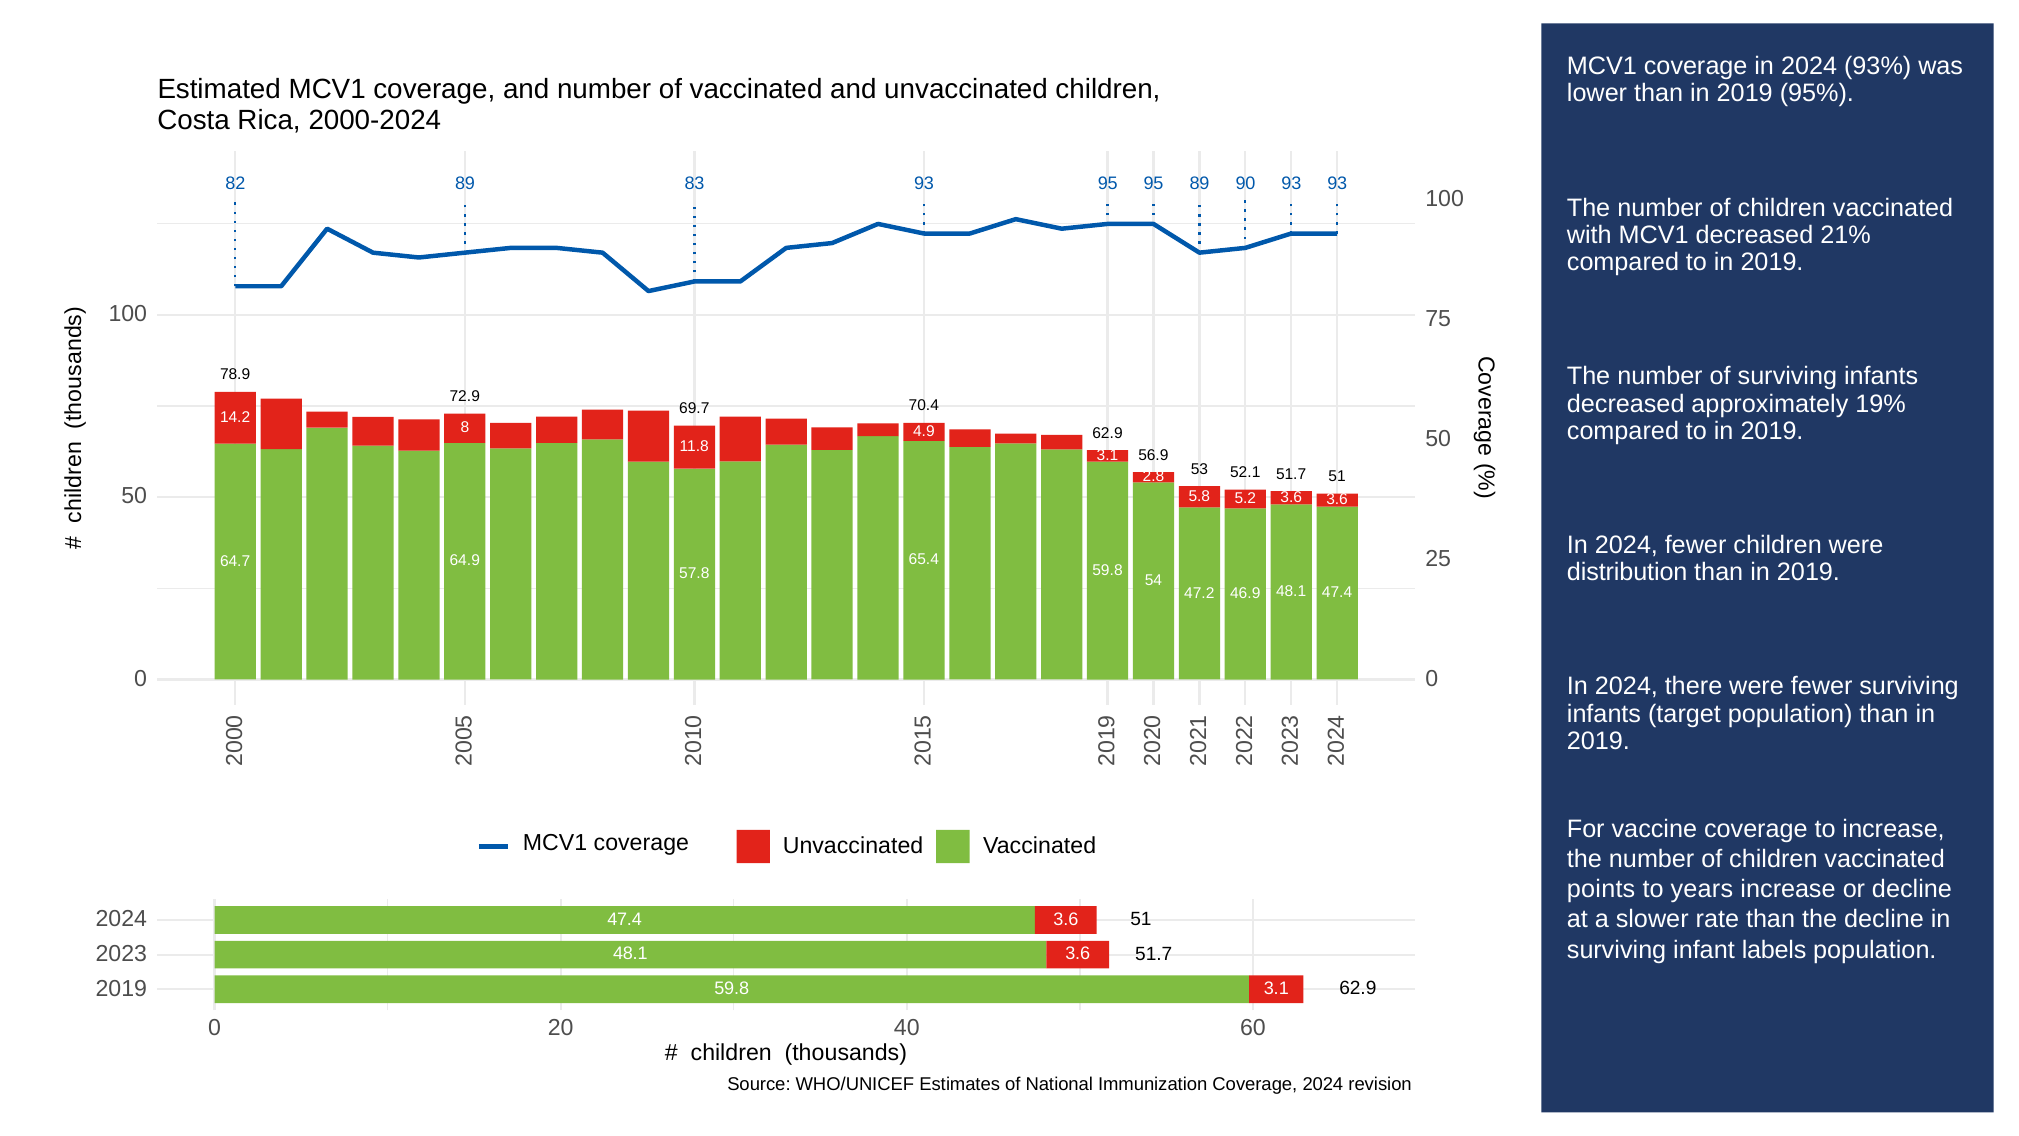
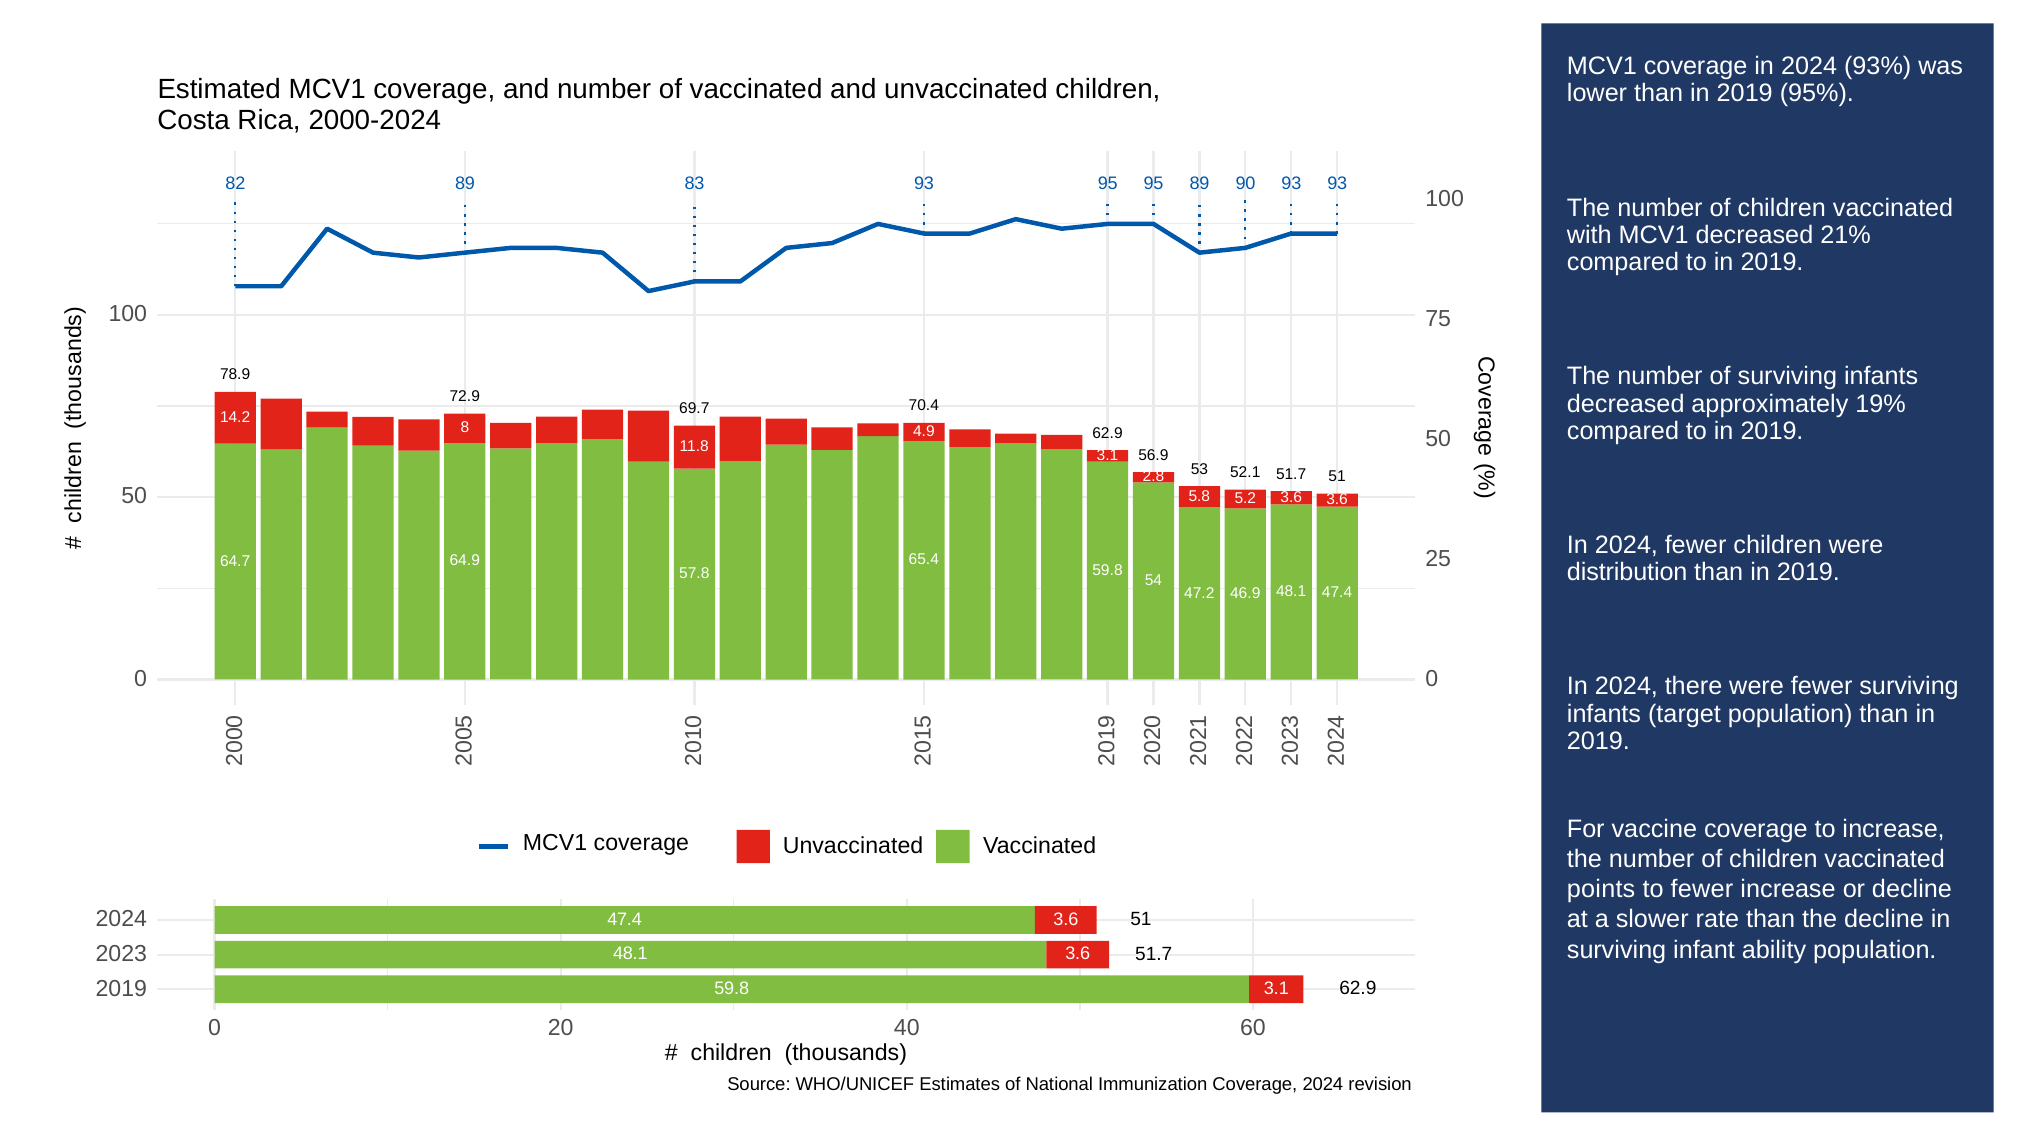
to years: years -> fewer
labels: labels -> ability
